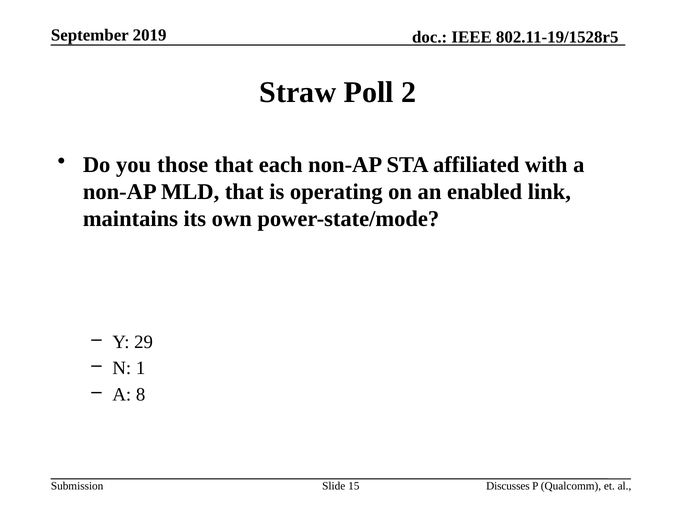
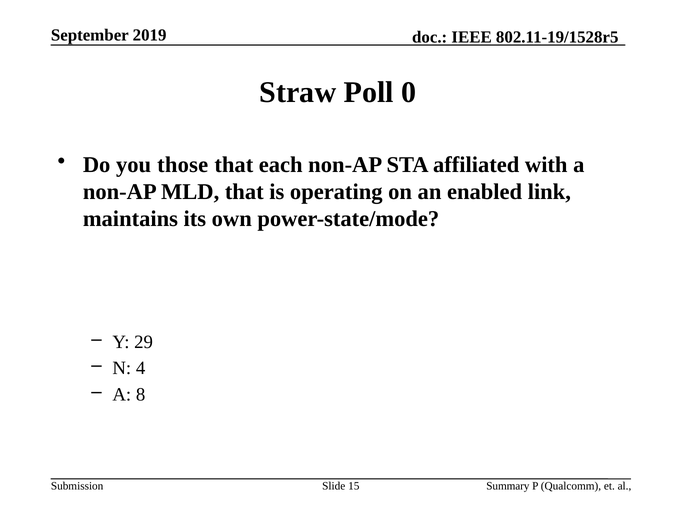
2: 2 -> 0
1: 1 -> 4
Discusses: Discusses -> Summary
